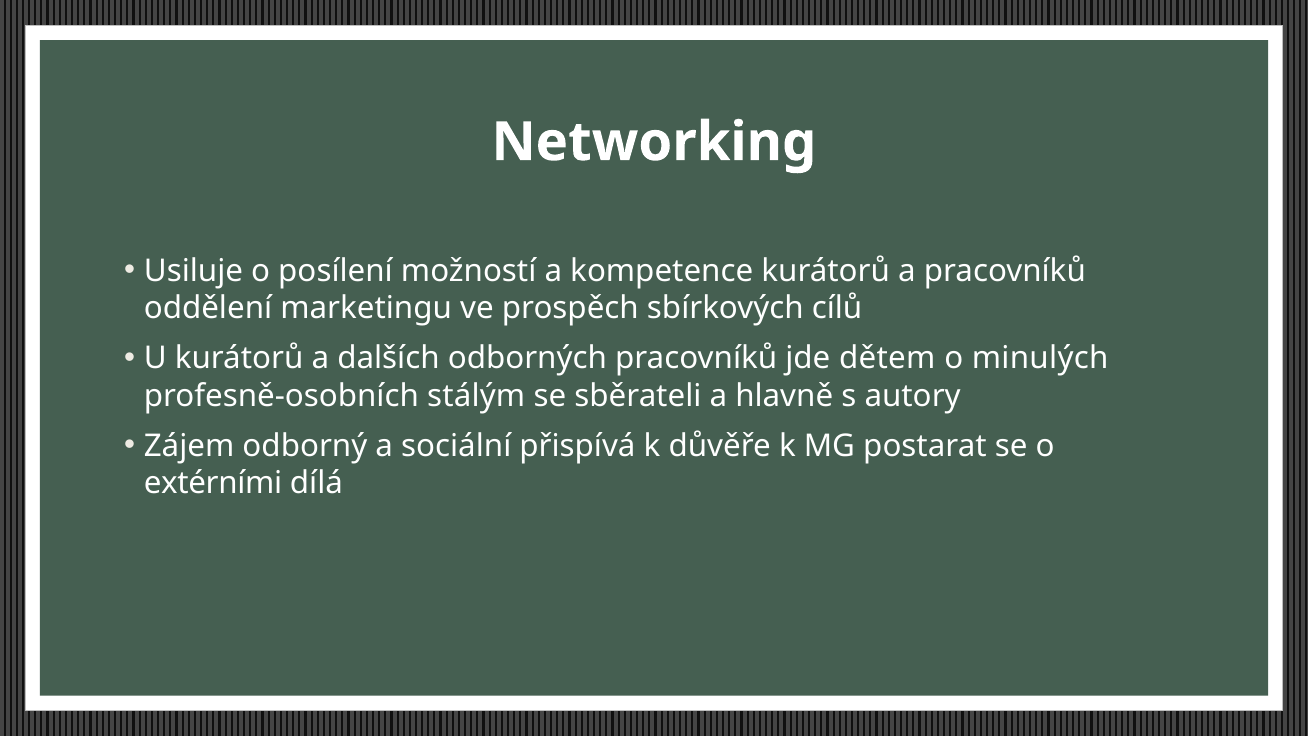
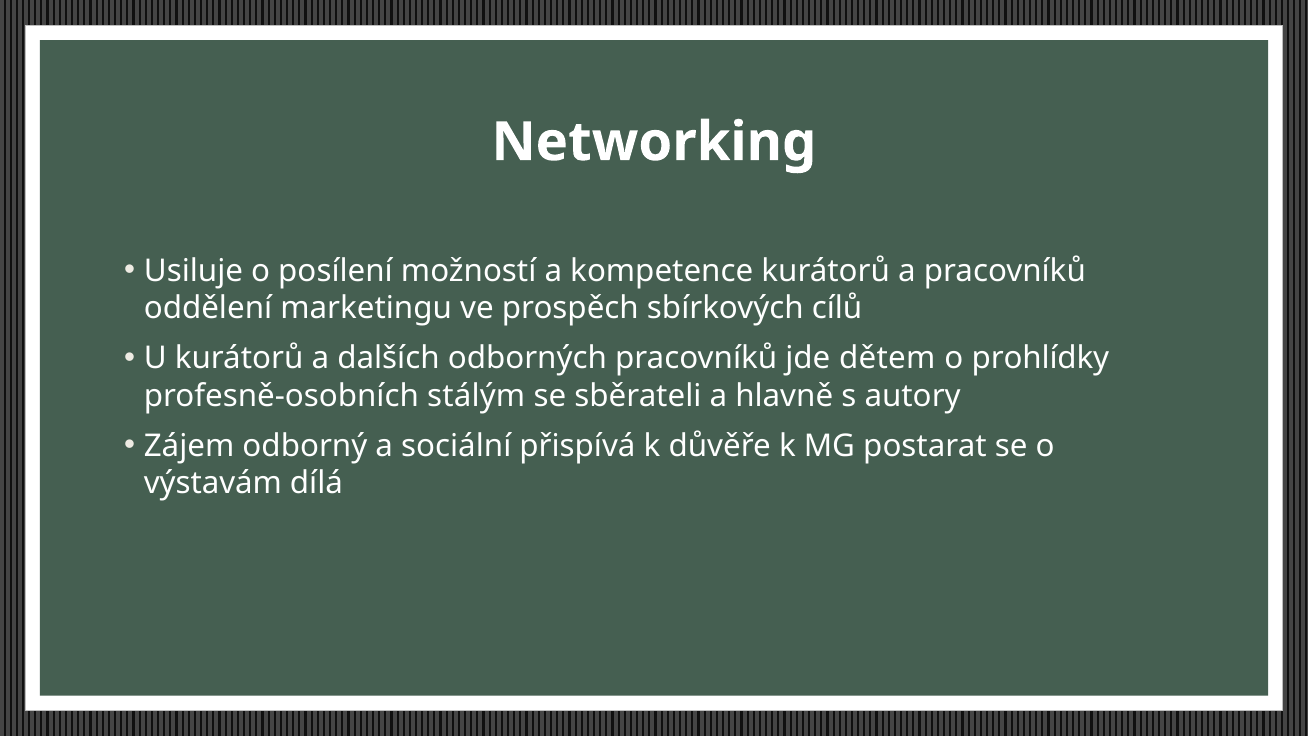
minulých: minulých -> prohlídky
extérními: extérními -> výstavám
